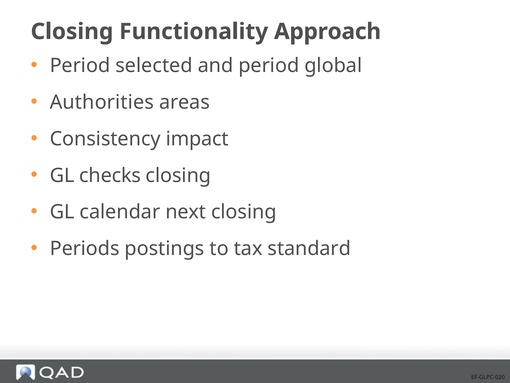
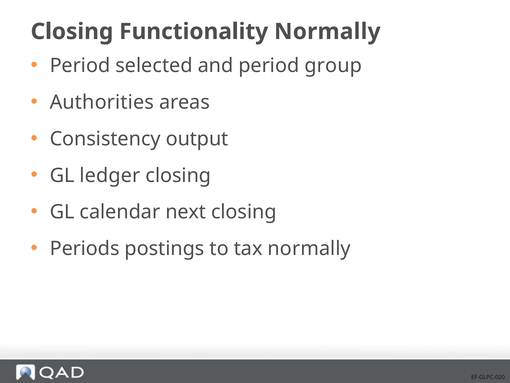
Functionality Approach: Approach -> Normally
global: global -> group
impact: impact -> output
checks: checks -> ledger
tax standard: standard -> normally
